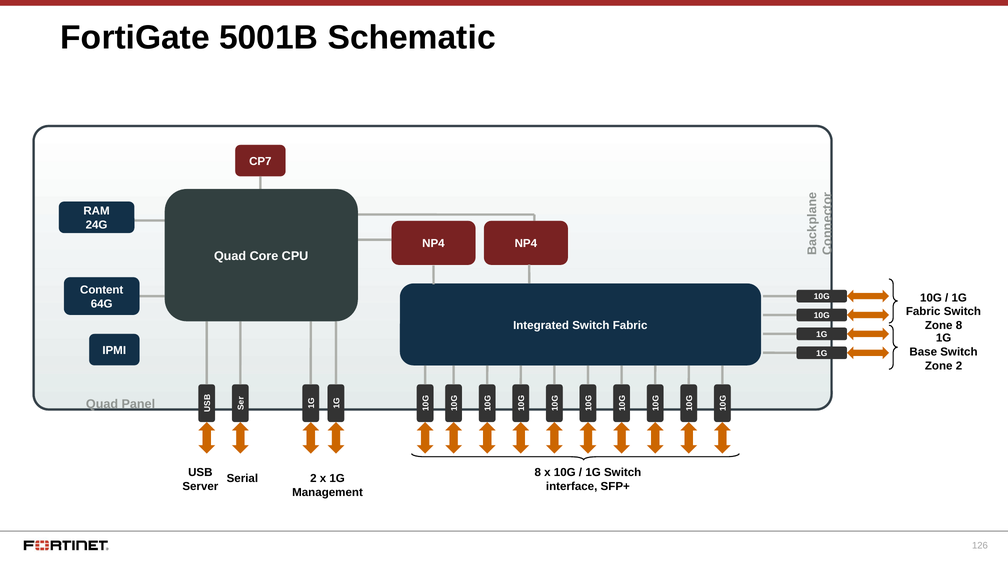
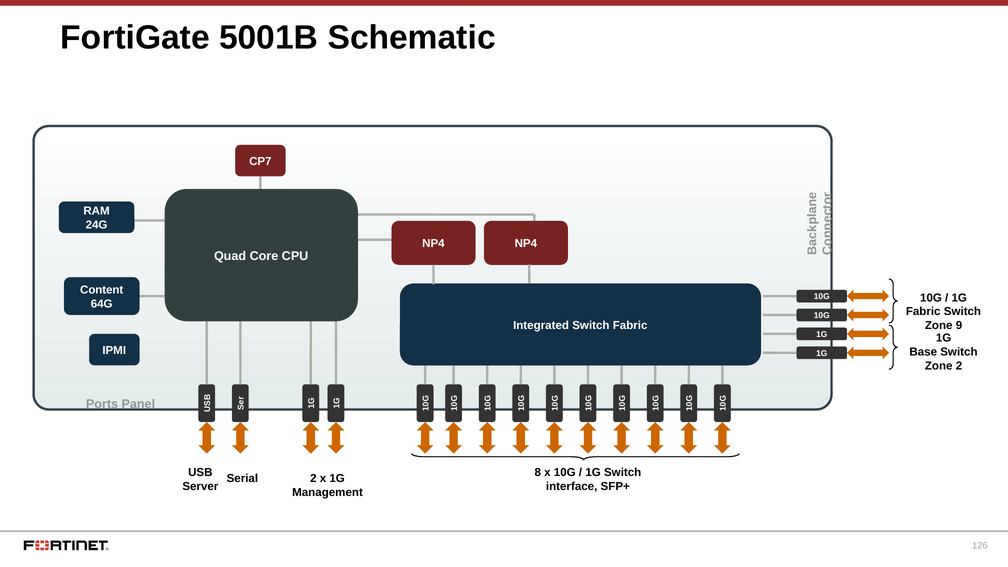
Zone 8: 8 -> 9
Quad at (102, 404): Quad -> Ports
